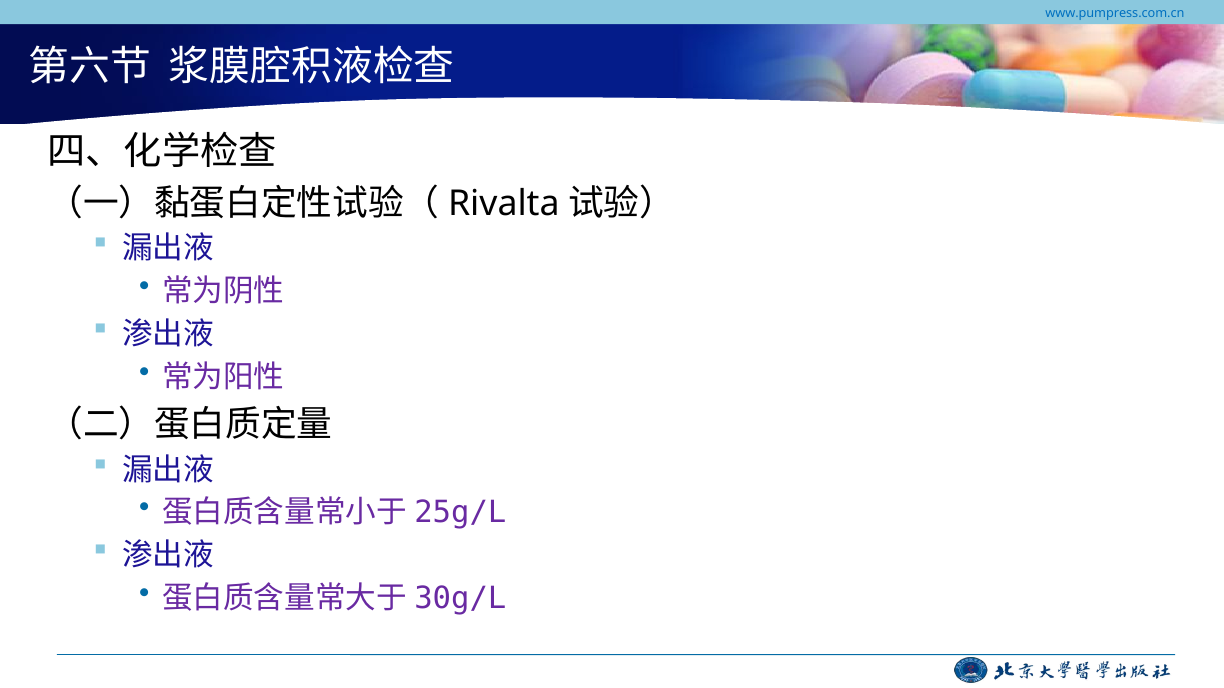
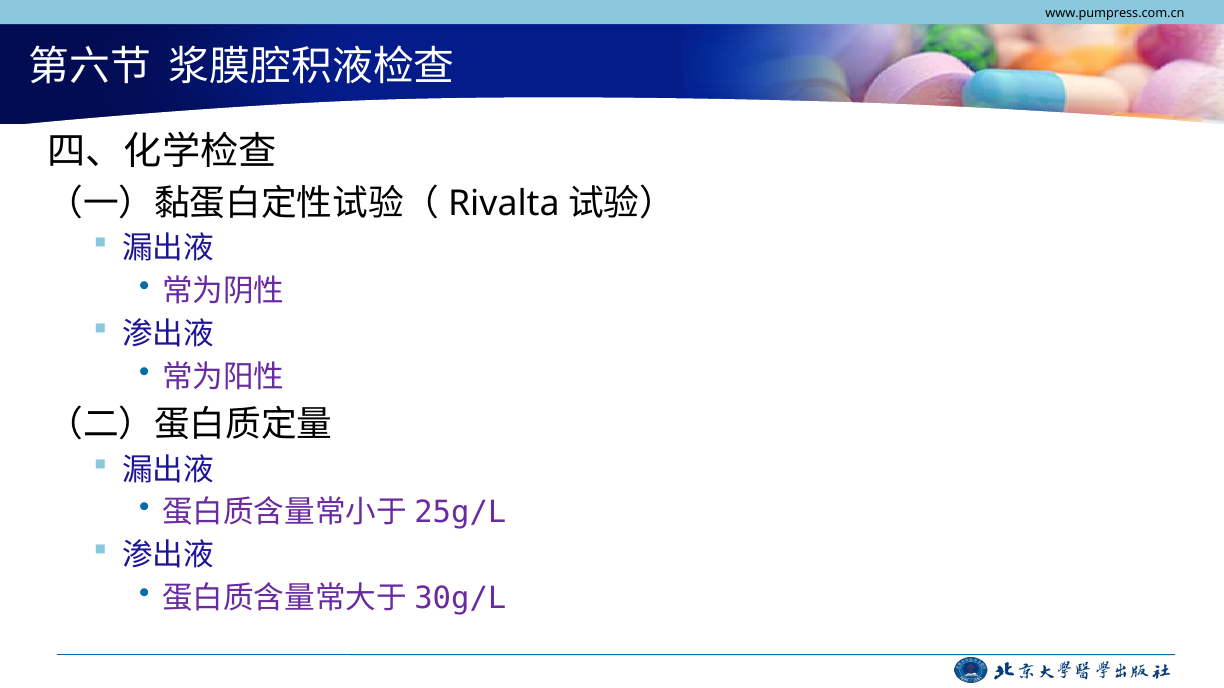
www.pumpress.com.cn colour: blue -> black
